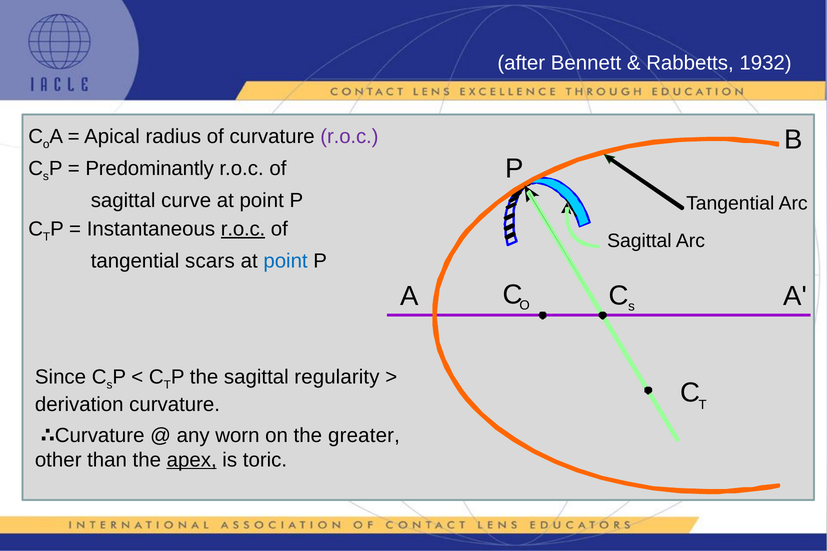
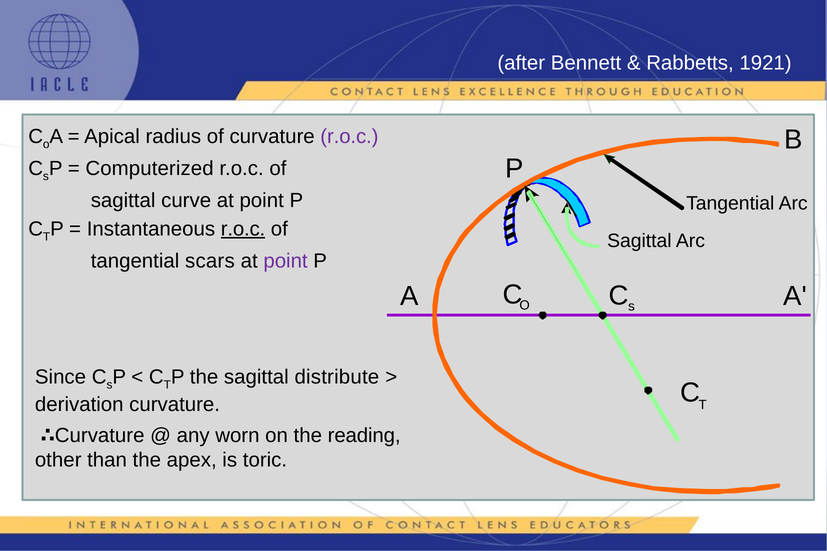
1932: 1932 -> 1921
Predominantly: Predominantly -> Computerized
point at (286, 261) colour: blue -> purple
regularity: regularity -> distribute
greater: greater -> reading
apex underline: present -> none
